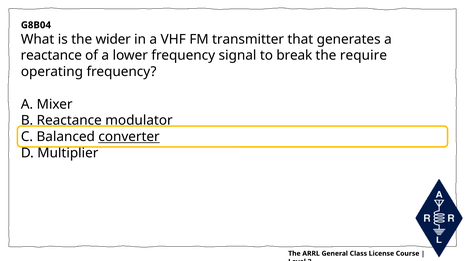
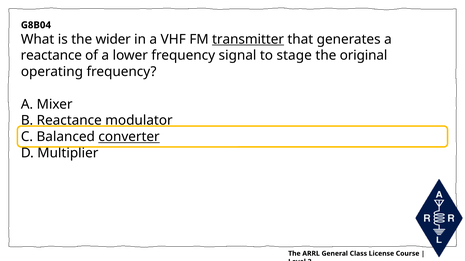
transmitter underline: none -> present
break: break -> stage
require: require -> original
